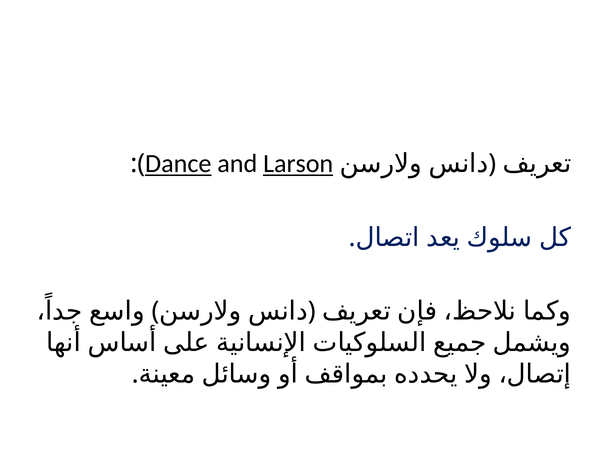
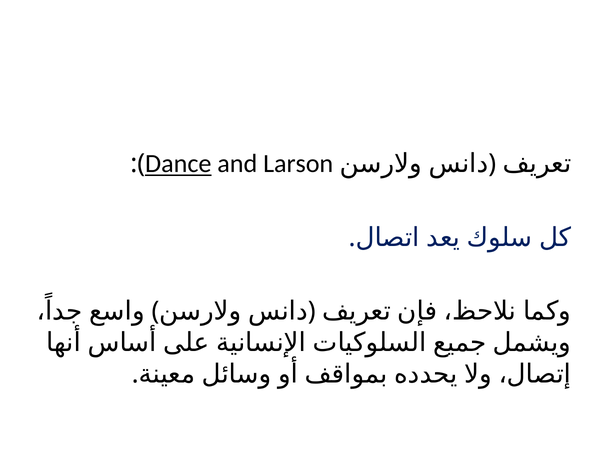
Larson underline: present -> none
